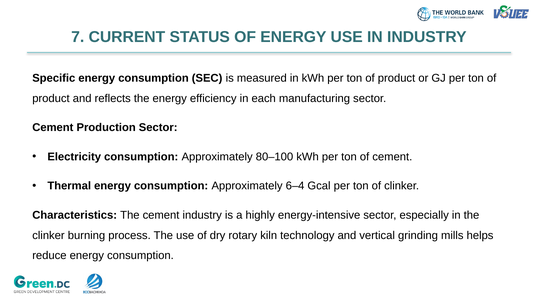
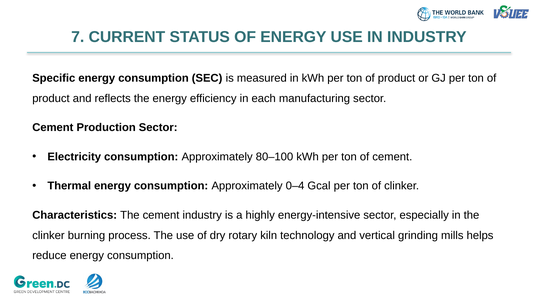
6–4: 6–4 -> 0–4
